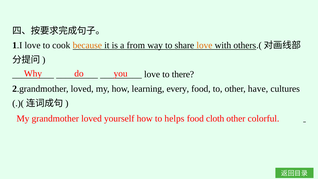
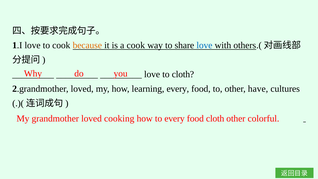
a from: from -> cook
love at (204, 45) colour: orange -> blue
to there: there -> cloth
yourself: yourself -> cooking
to helps: helps -> every
